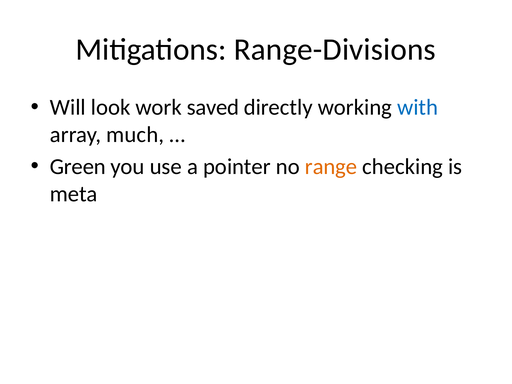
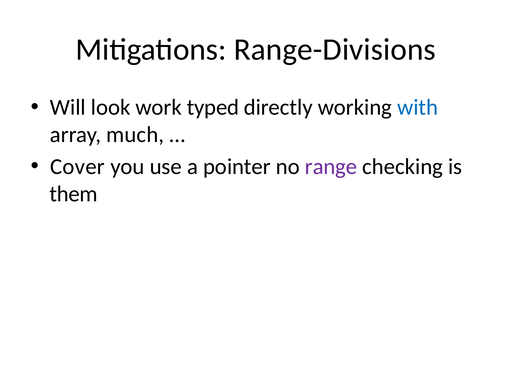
saved: saved -> typed
Green: Green -> Cover
range colour: orange -> purple
meta: meta -> them
